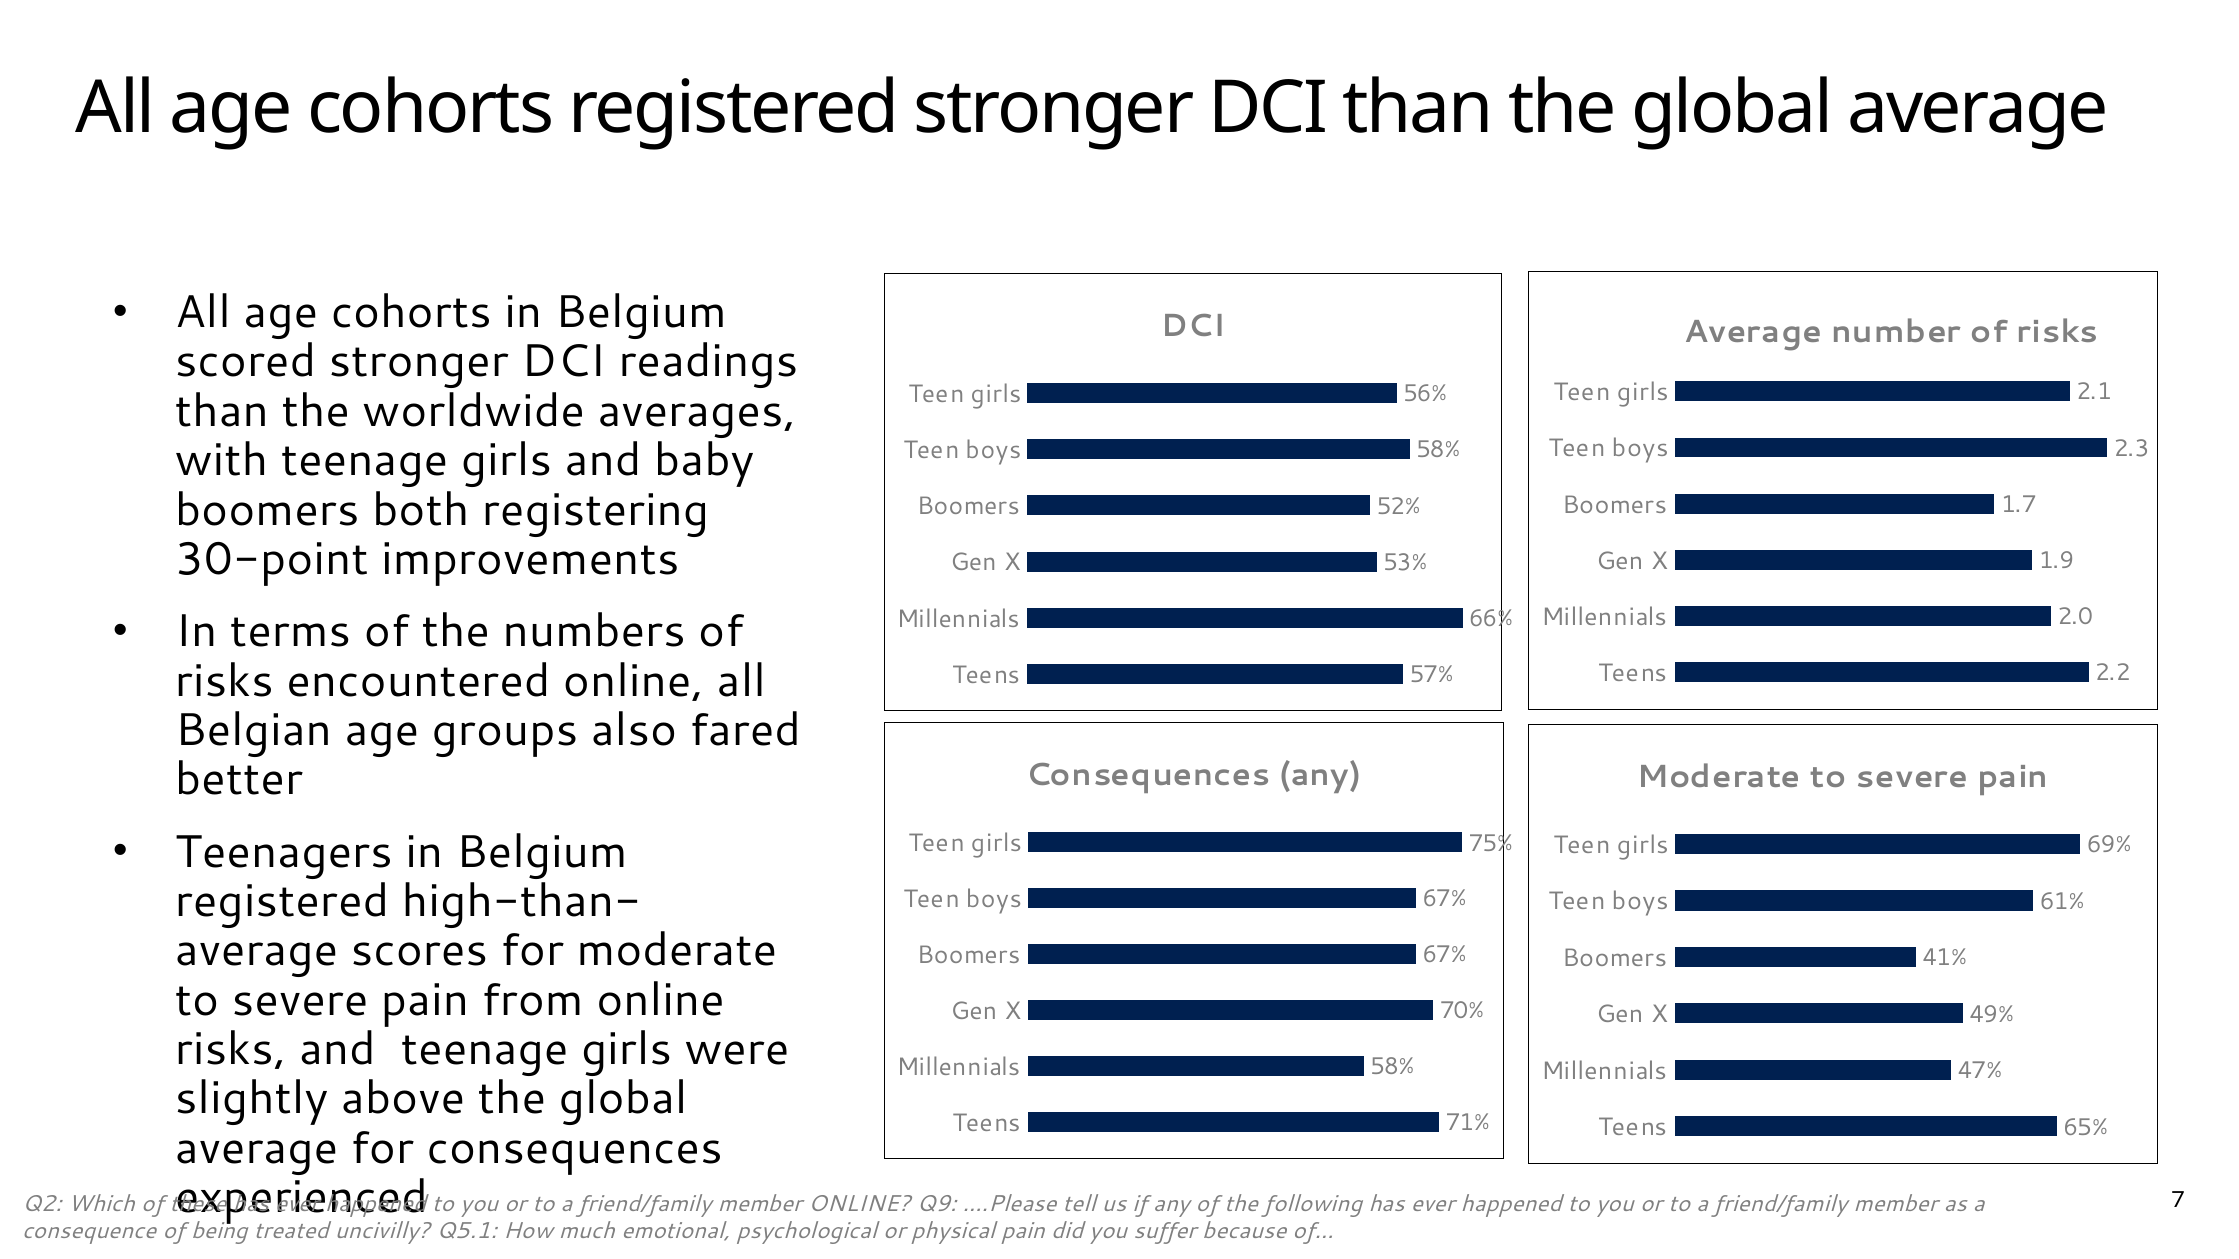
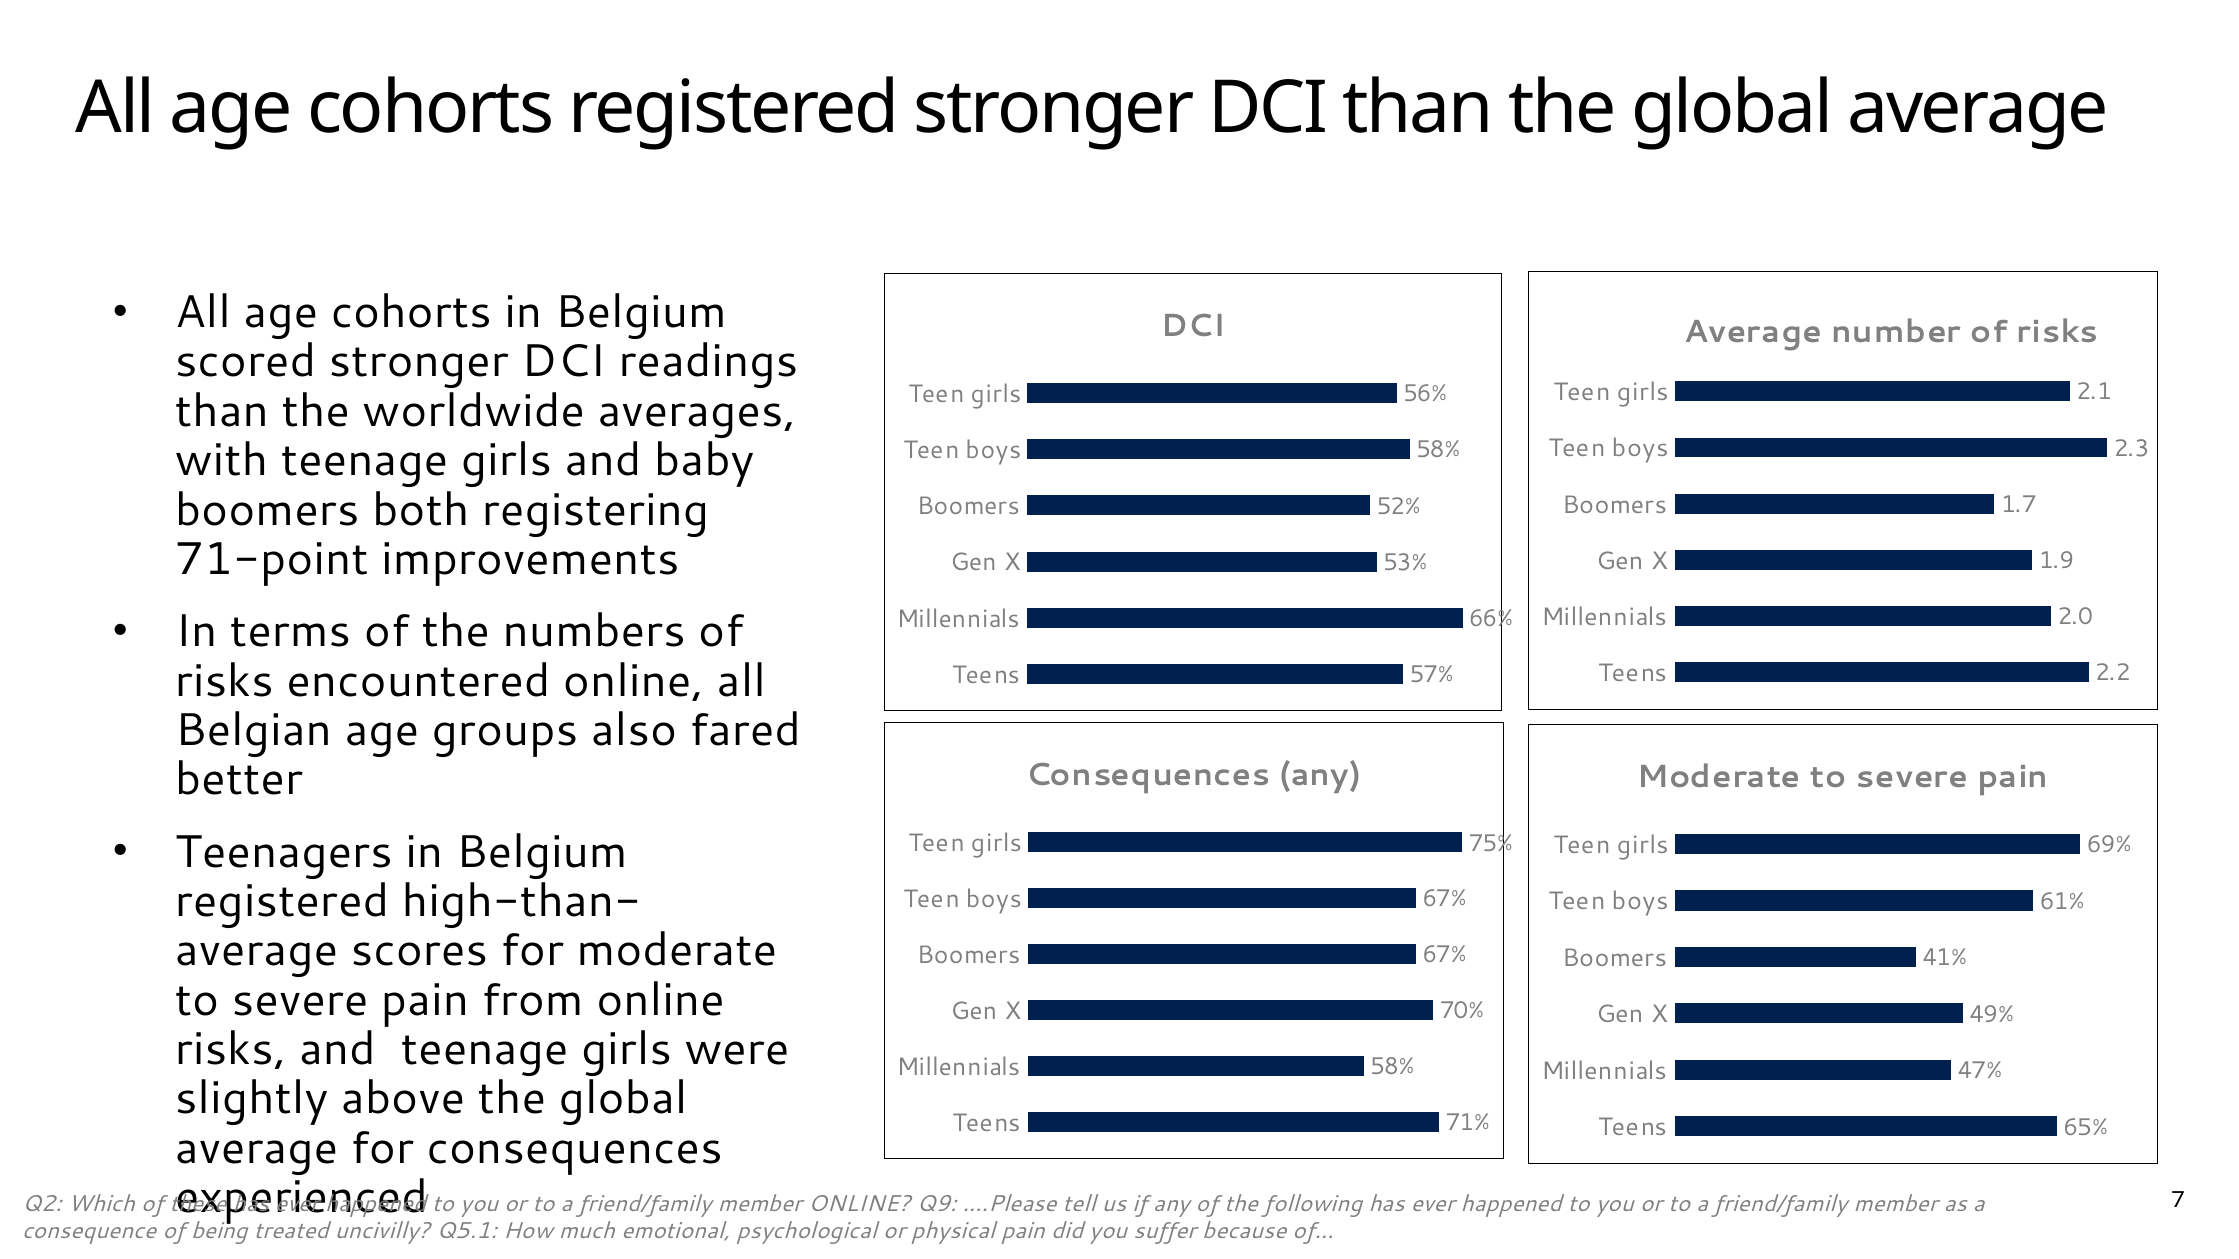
30-point: 30-point -> 71-point
